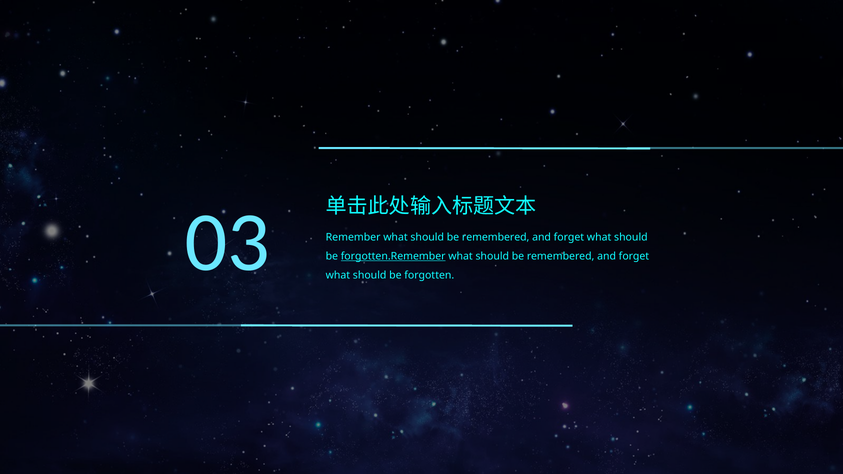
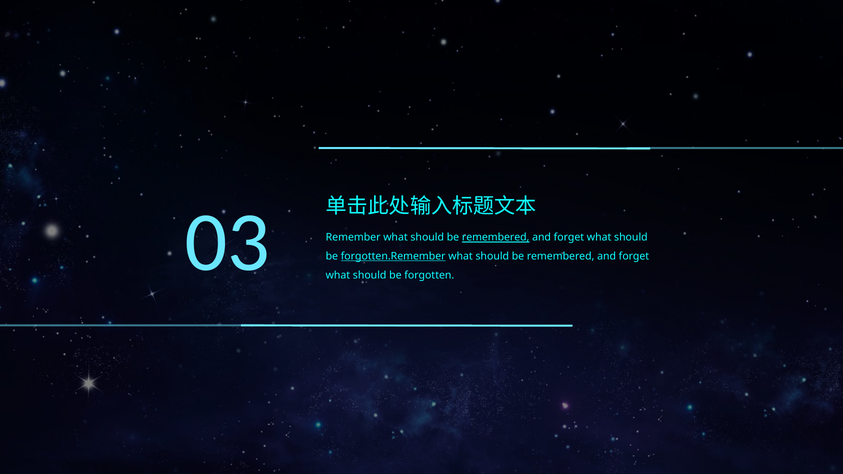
remembered at (496, 238) underline: none -> present
